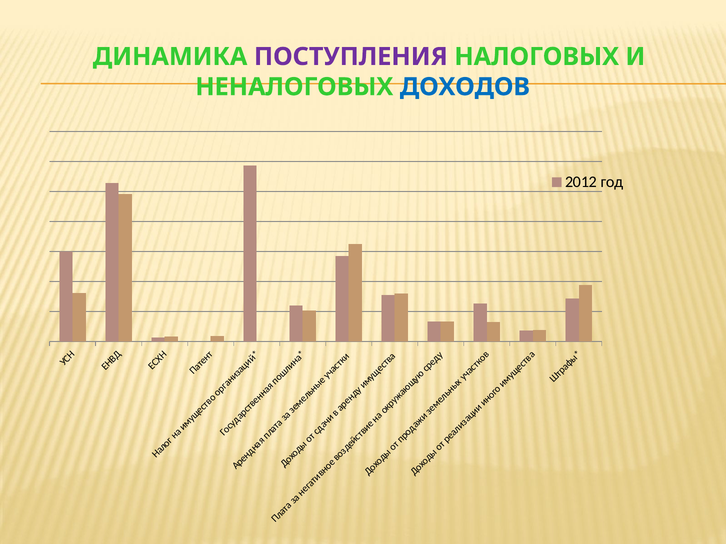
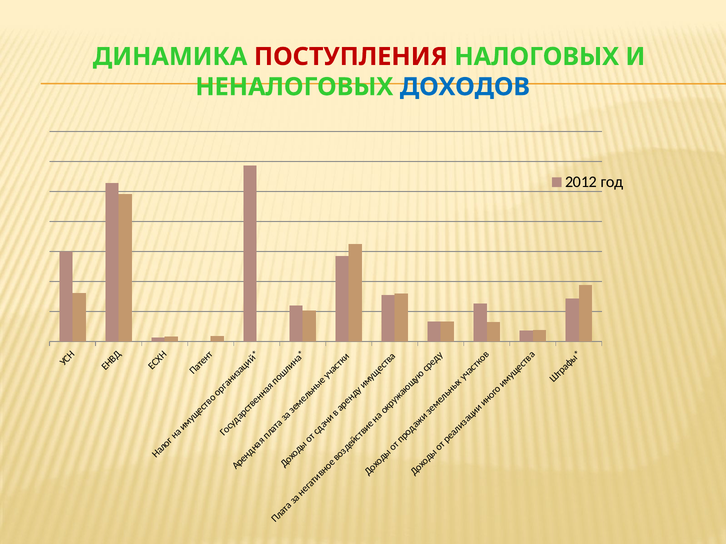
ПОСТУПЛЕНИЯ colour: purple -> red
